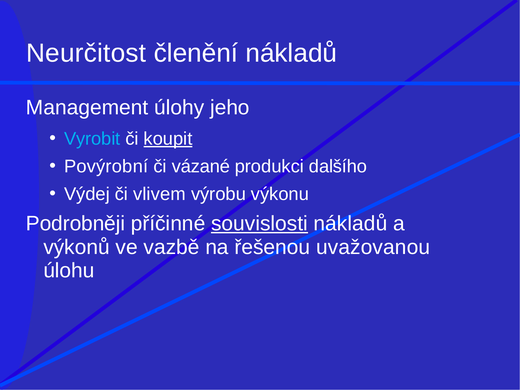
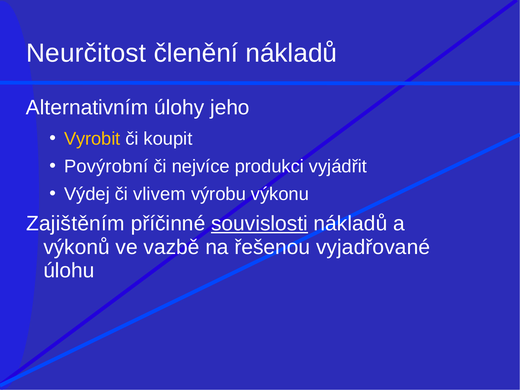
Management: Management -> Alternativním
Vyrobit colour: light blue -> yellow
koupit underline: present -> none
vázané: vázané -> nejvíce
dalšího: dalšího -> vyjádřit
Podrobněji: Podrobněji -> Zajištěním
uvažovanou: uvažovanou -> vyjadřované
